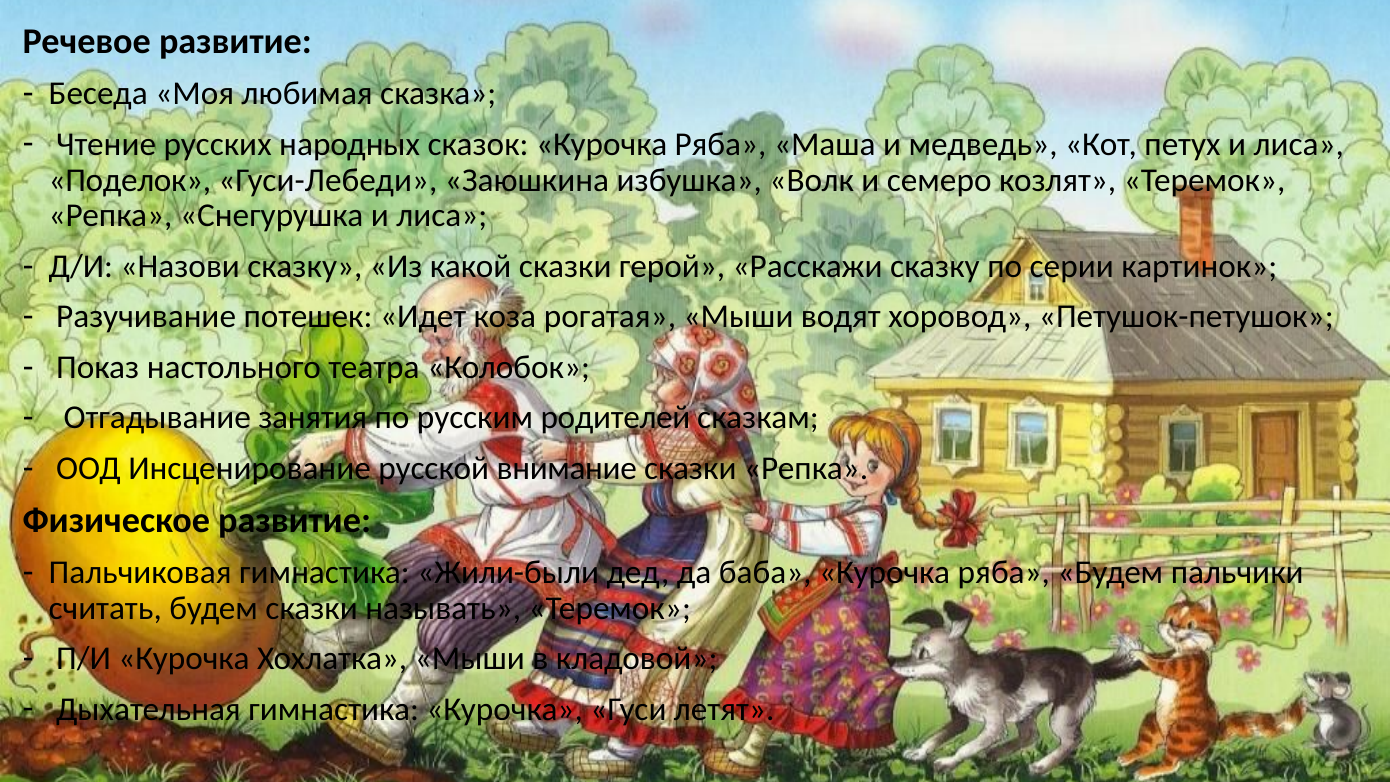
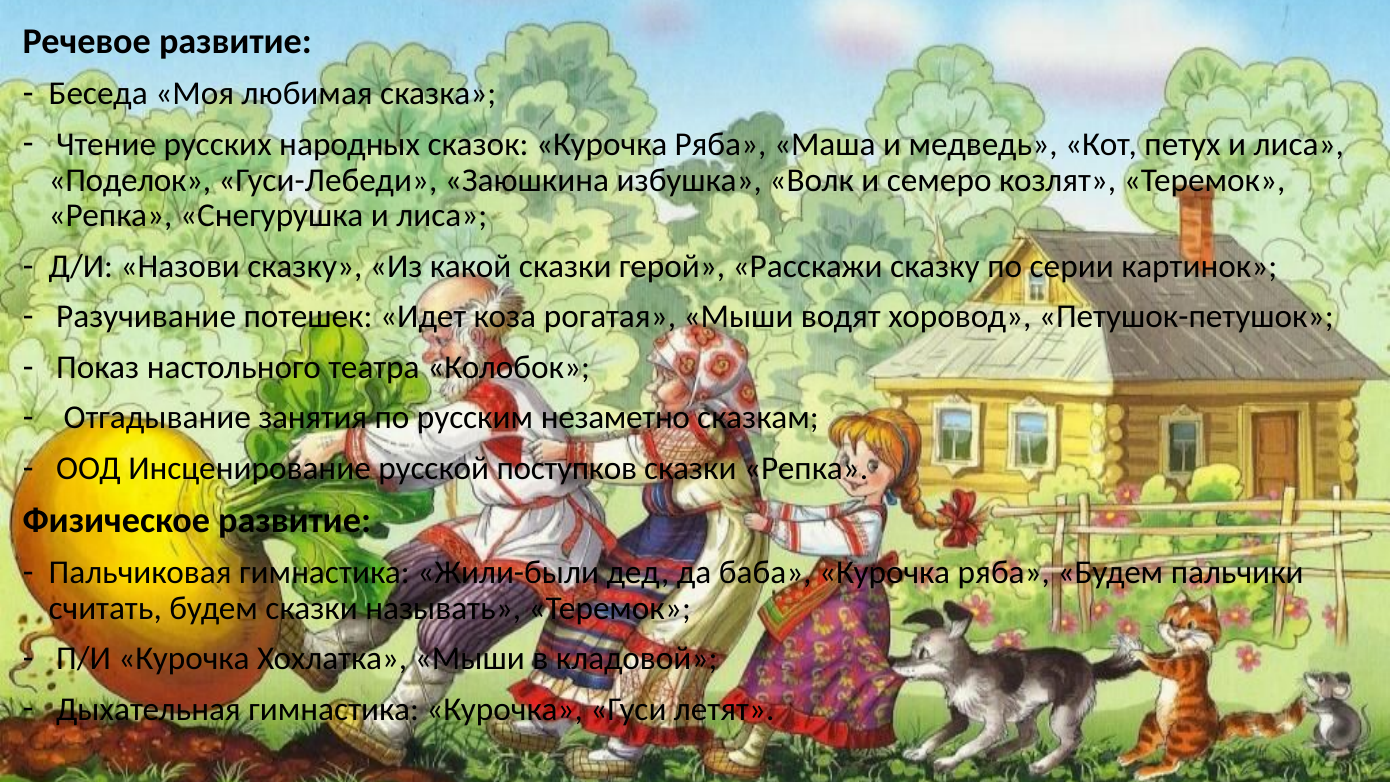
родителей: родителей -> незаметно
внимание: внимание -> поступков
